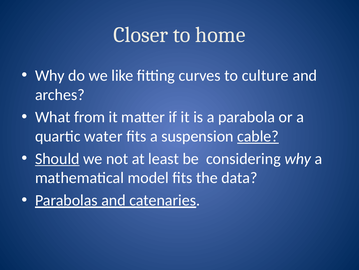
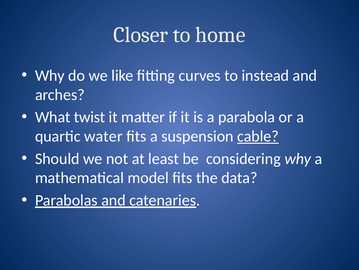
culture: culture -> instead
from: from -> twist
Should underline: present -> none
